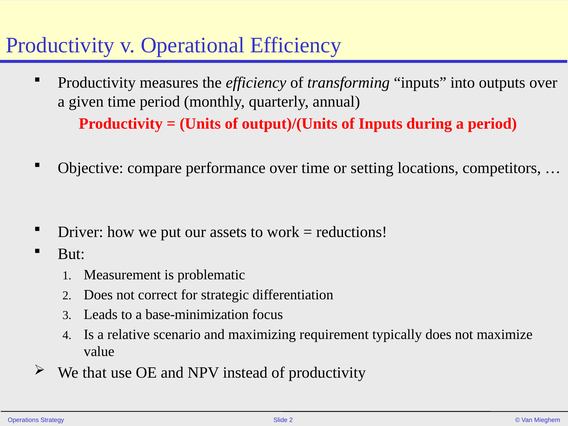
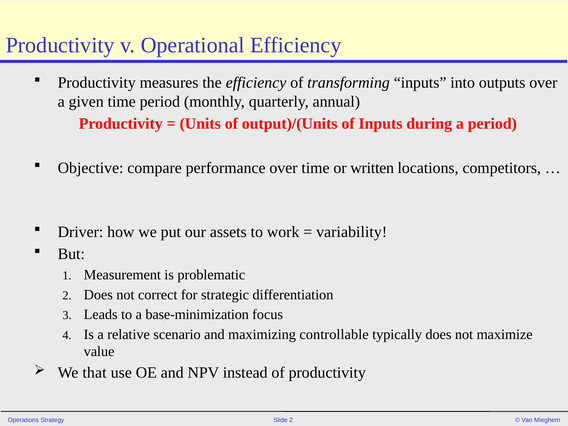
setting: setting -> written
reductions: reductions -> variability
requirement: requirement -> controllable
